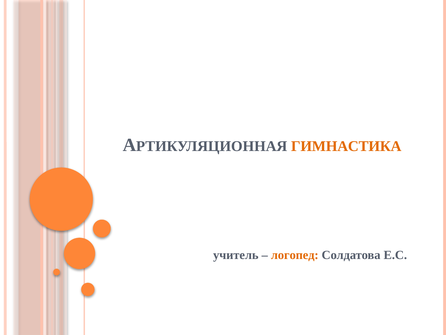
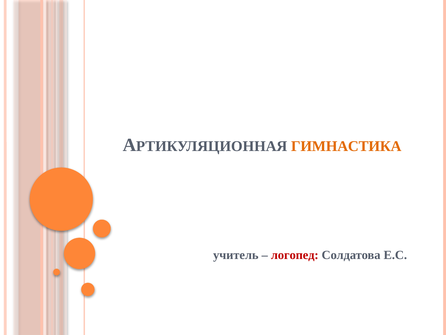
логопед colour: orange -> red
